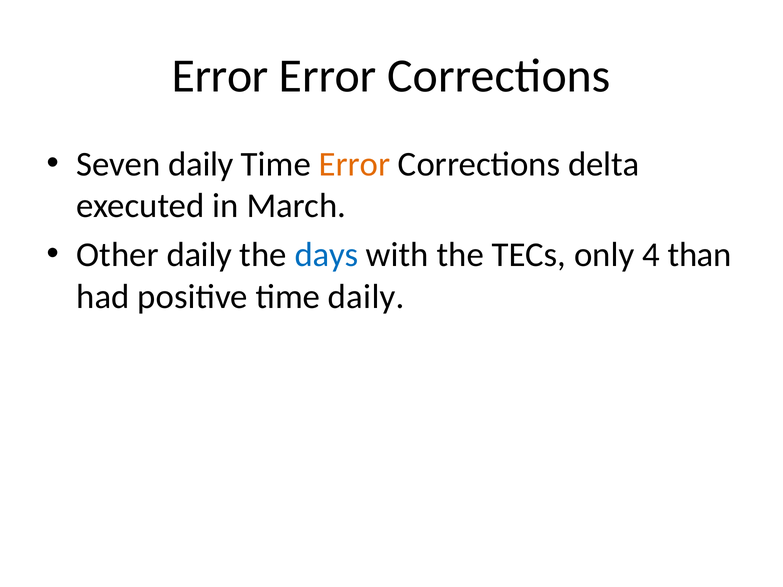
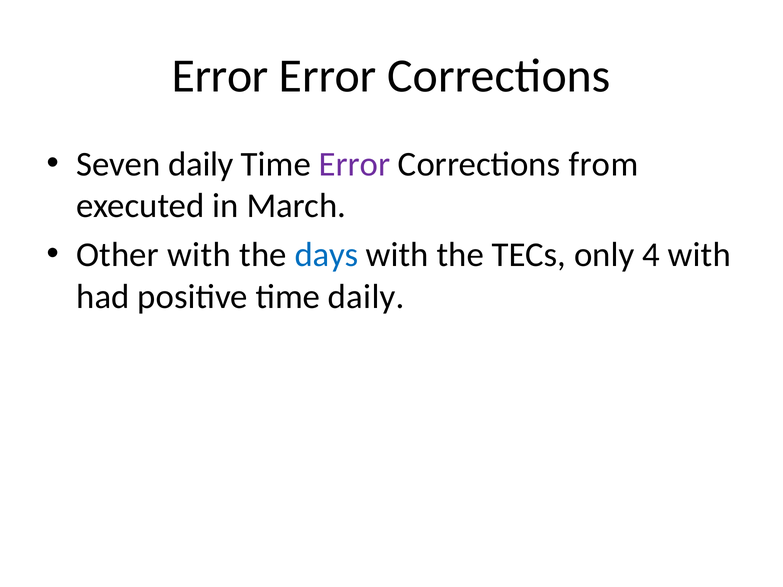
Error at (355, 164) colour: orange -> purple
delta: delta -> from
Other daily: daily -> with
4 than: than -> with
